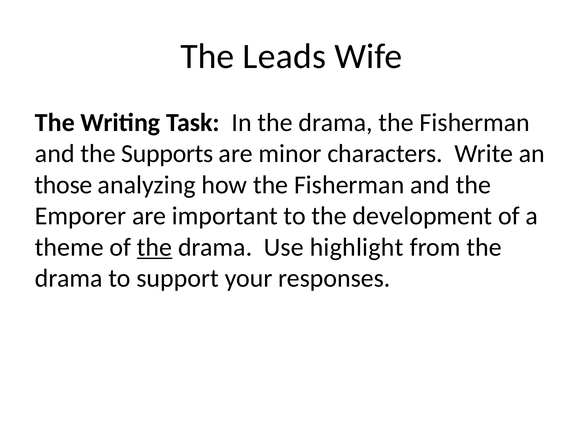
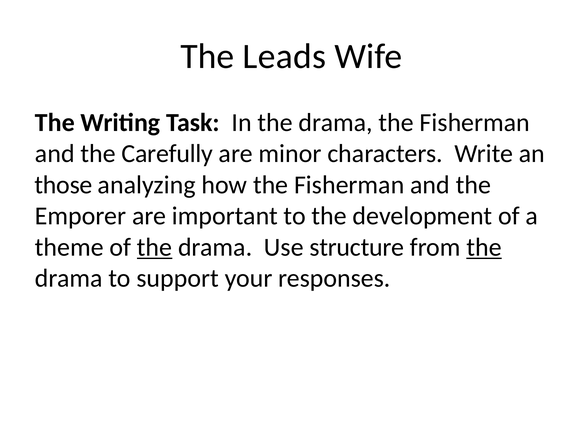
Supports: Supports -> Carefully
highlight: highlight -> structure
the at (484, 247) underline: none -> present
